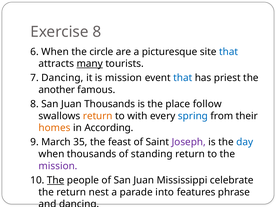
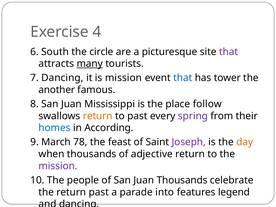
Exercise 8: 8 -> 4
6 When: When -> South
that at (229, 52) colour: blue -> purple
priest: priest -> tower
Juan Thousands: Thousands -> Mississippi
to with: with -> past
spring colour: blue -> purple
homes colour: orange -> blue
35: 35 -> 78
day colour: blue -> orange
standing: standing -> adjective
The at (56, 180) underline: present -> none
Juan Mississippi: Mississippi -> Thousands
return nest: nest -> past
phrase: phrase -> legend
